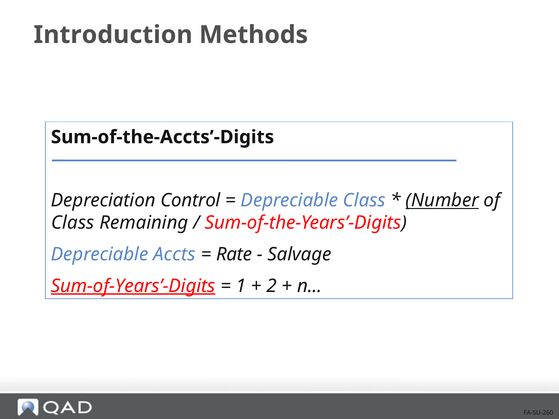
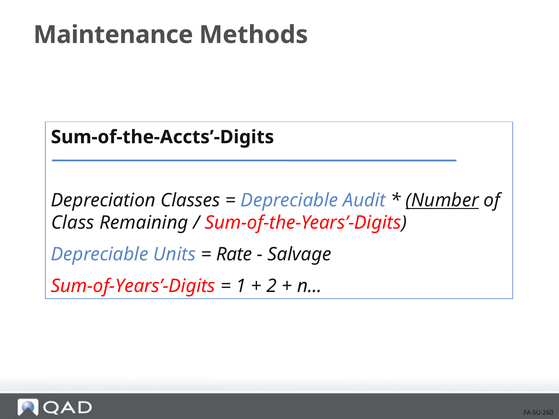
Introduction: Introduction -> Maintenance
Control: Control -> Classes
Depreciable Class: Class -> Audit
Accts: Accts -> Units
Sum-of-Years’-Digits underline: present -> none
